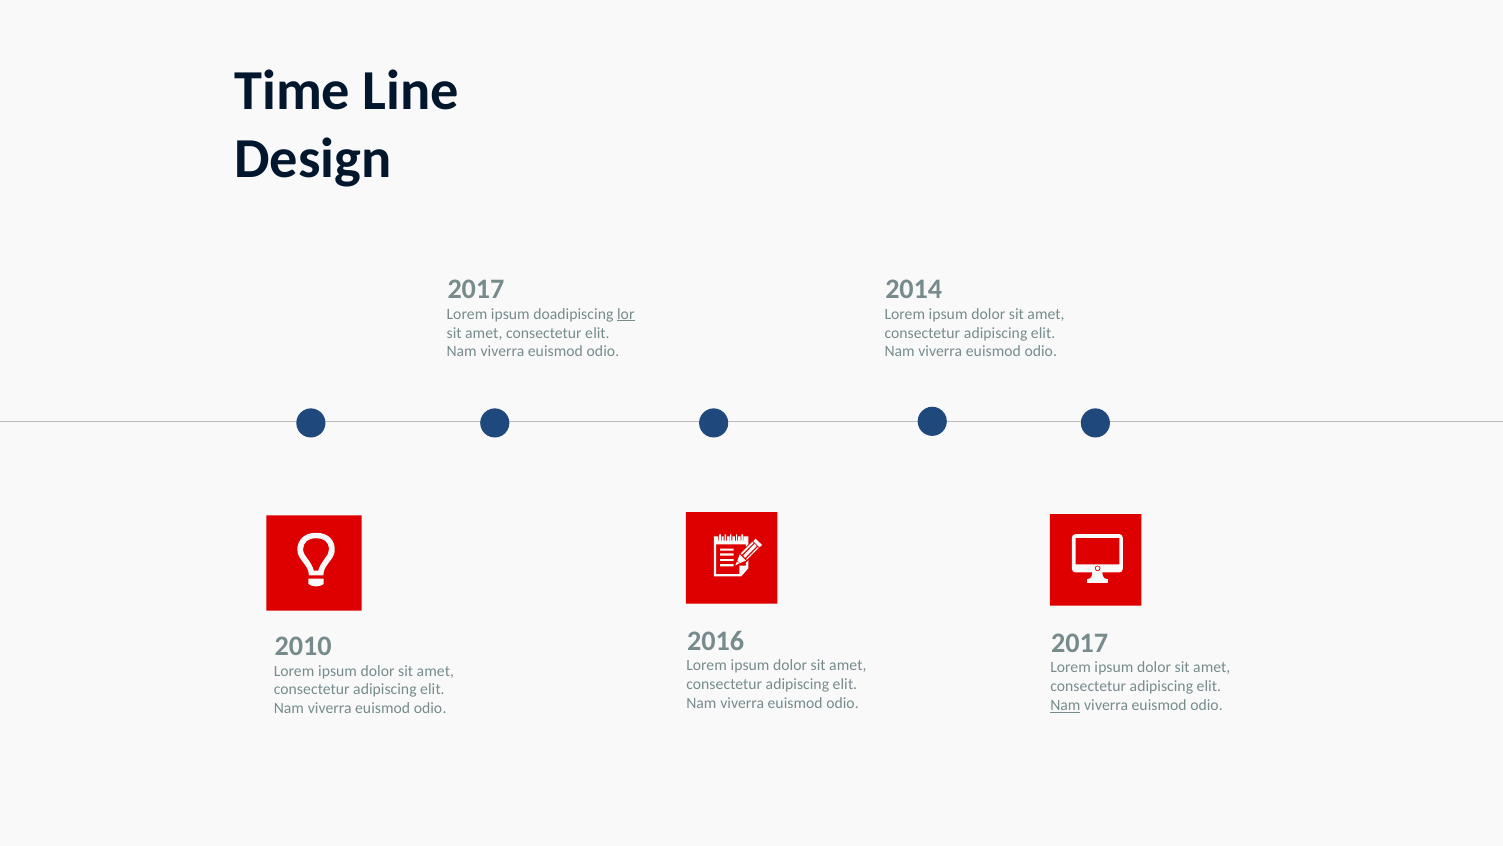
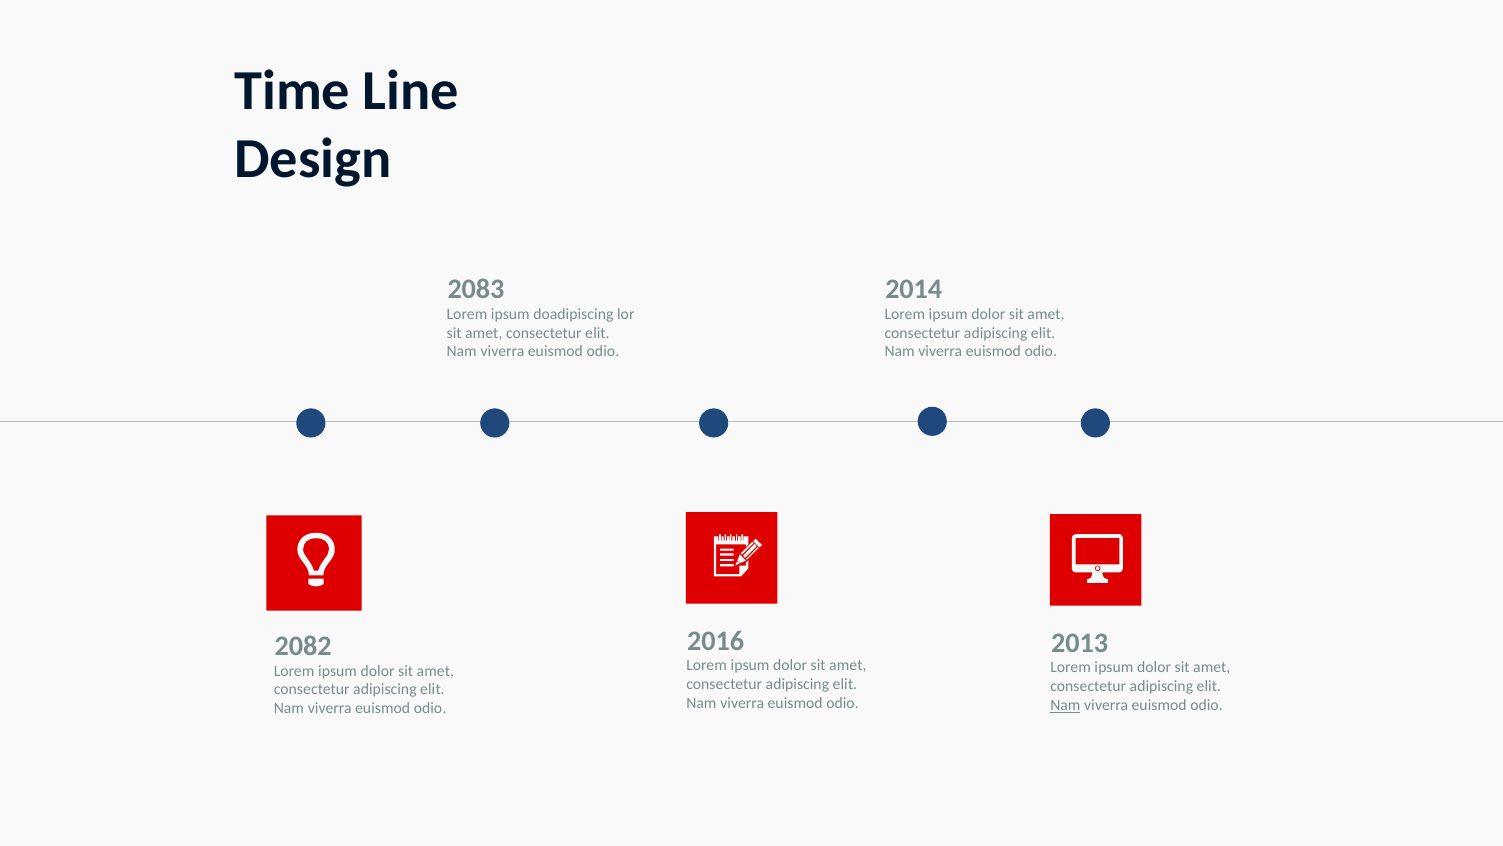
2017 at (476, 289): 2017 -> 2083
lor underline: present -> none
2017 at (1080, 642): 2017 -> 2013
2010: 2010 -> 2082
